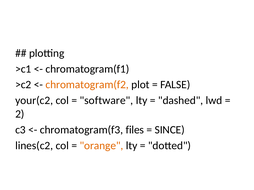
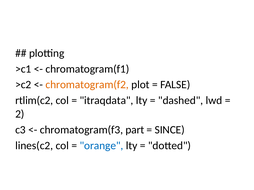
your(c2: your(c2 -> rtlim(c2
software: software -> itraqdata
files: files -> part
orange colour: orange -> blue
